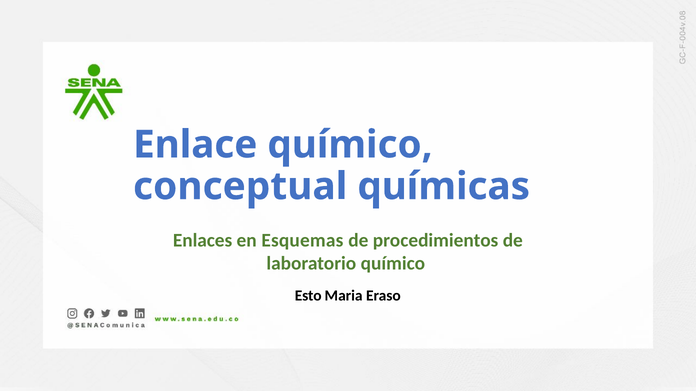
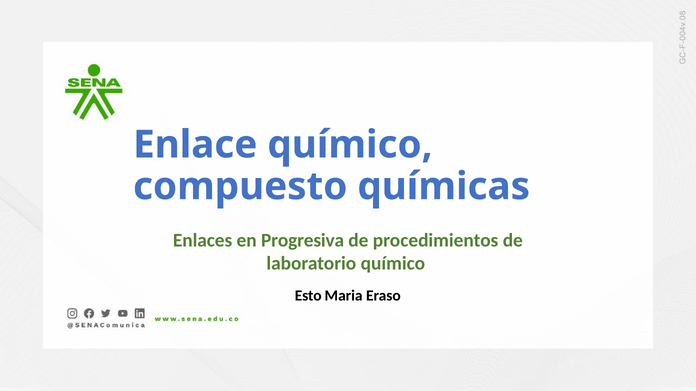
conceptual: conceptual -> compuesto
Esquemas: Esquemas -> Progresiva
